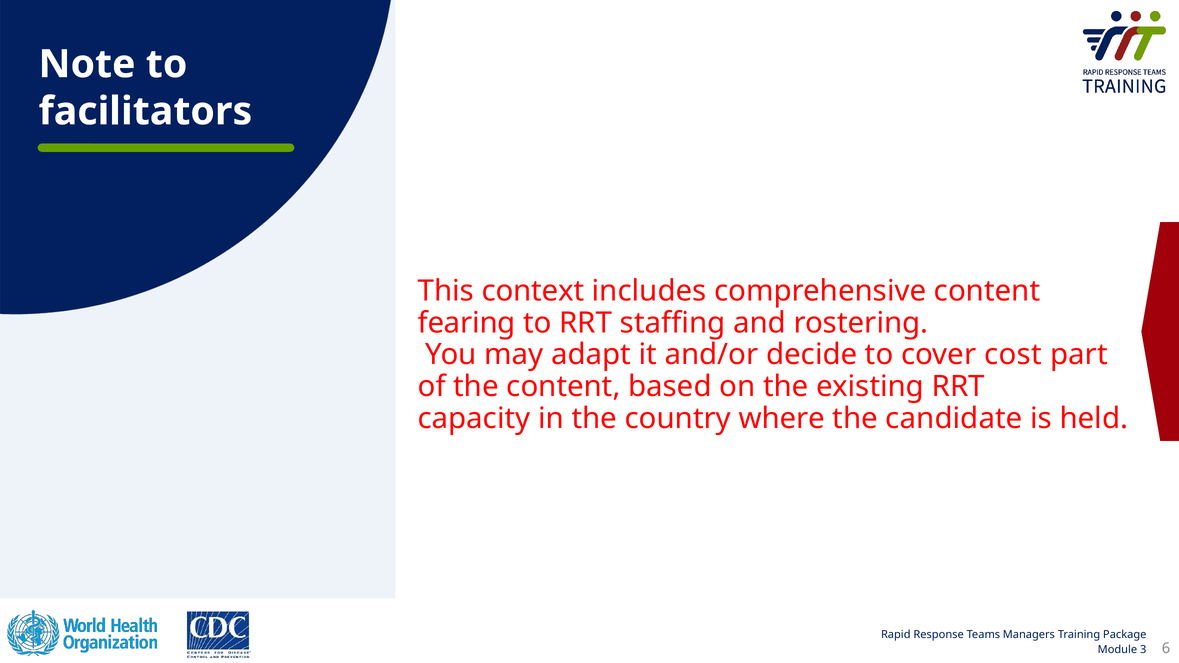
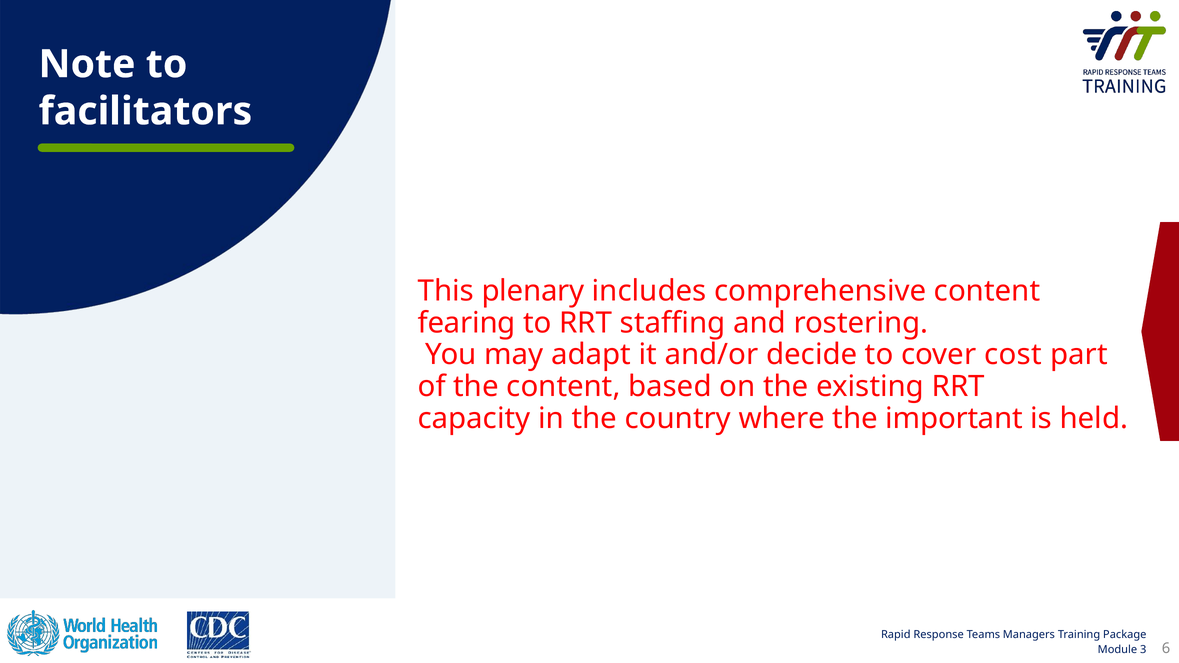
context: context -> plenary
candidate: candidate -> important
